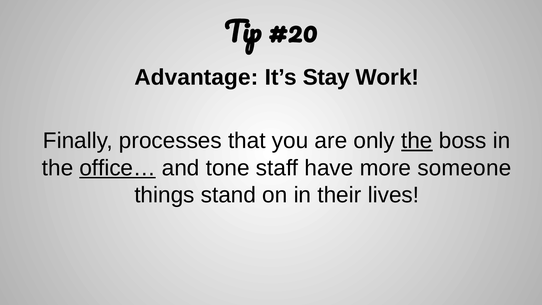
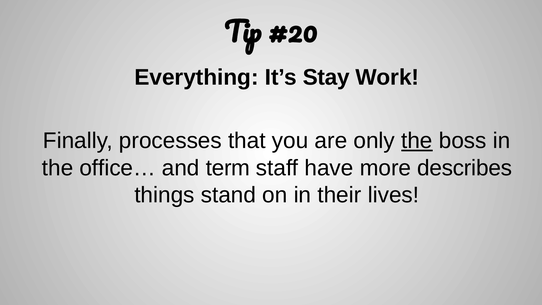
Advantage: Advantage -> Everything
office… underline: present -> none
tone: tone -> term
someone: someone -> describes
